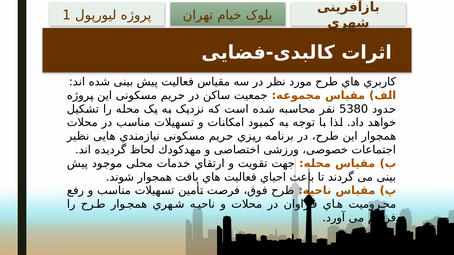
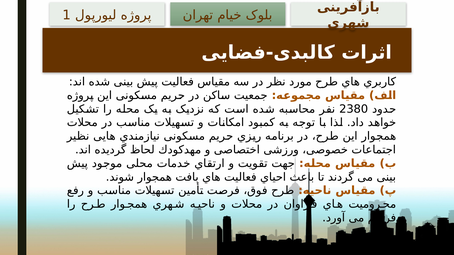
5380: 5380 -> 2380
